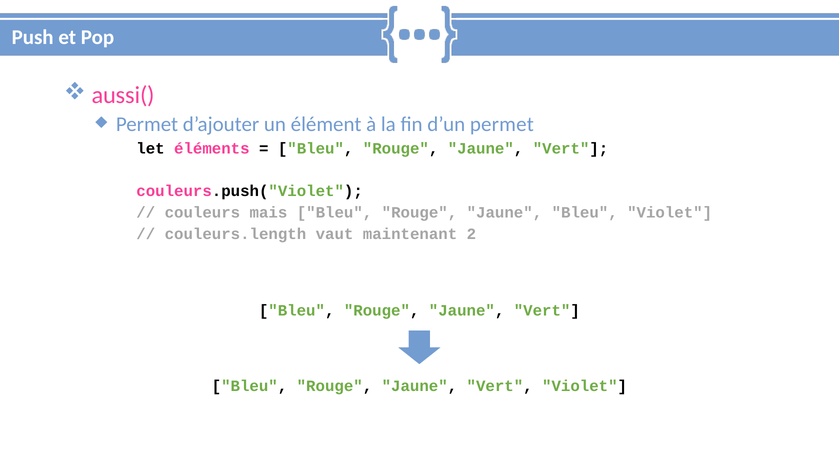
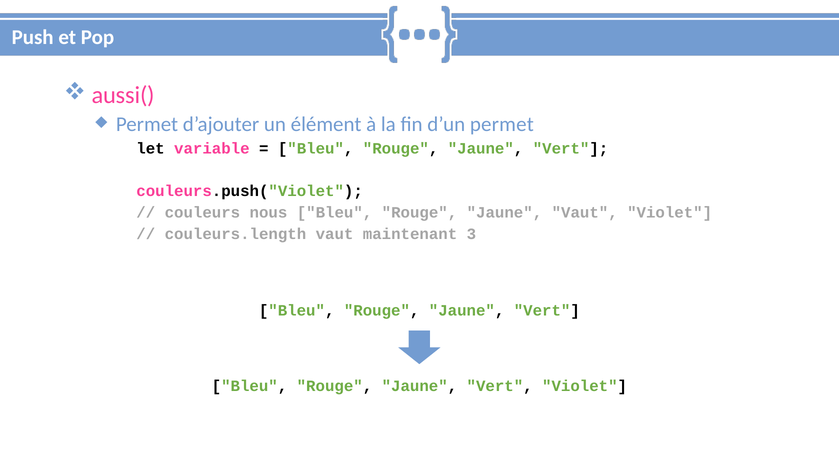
éléments: éléments -> variable
mais: mais -> nous
Jaune Bleu: Bleu -> Vaut
2: 2 -> 3
